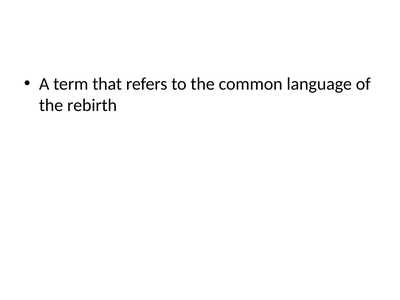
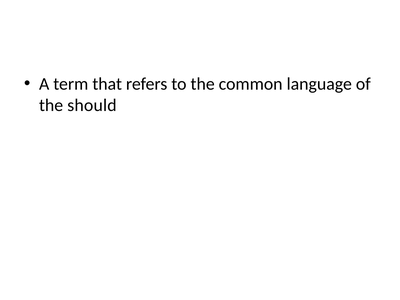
rebirth: rebirth -> should
